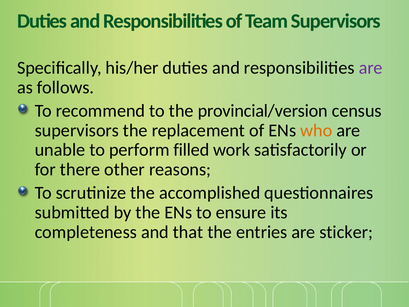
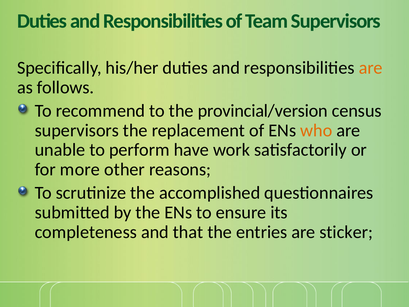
are at (371, 68) colour: purple -> orange
filled: filled -> have
there: there -> more
